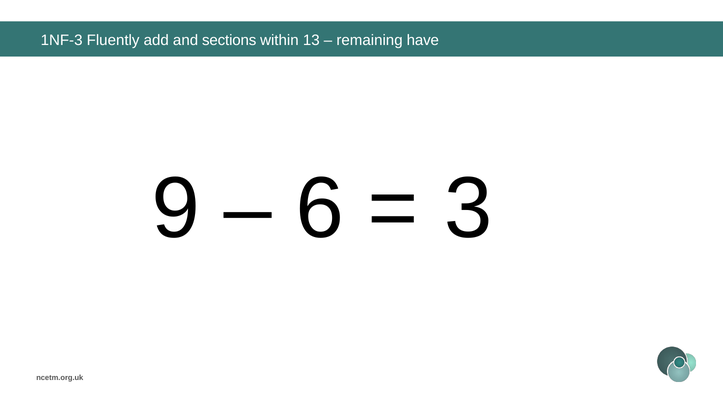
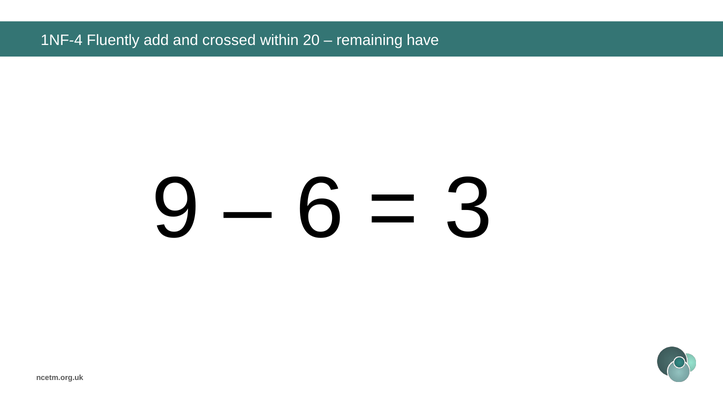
1NF-3: 1NF-3 -> 1NF-4
sections: sections -> crossed
13: 13 -> 20
